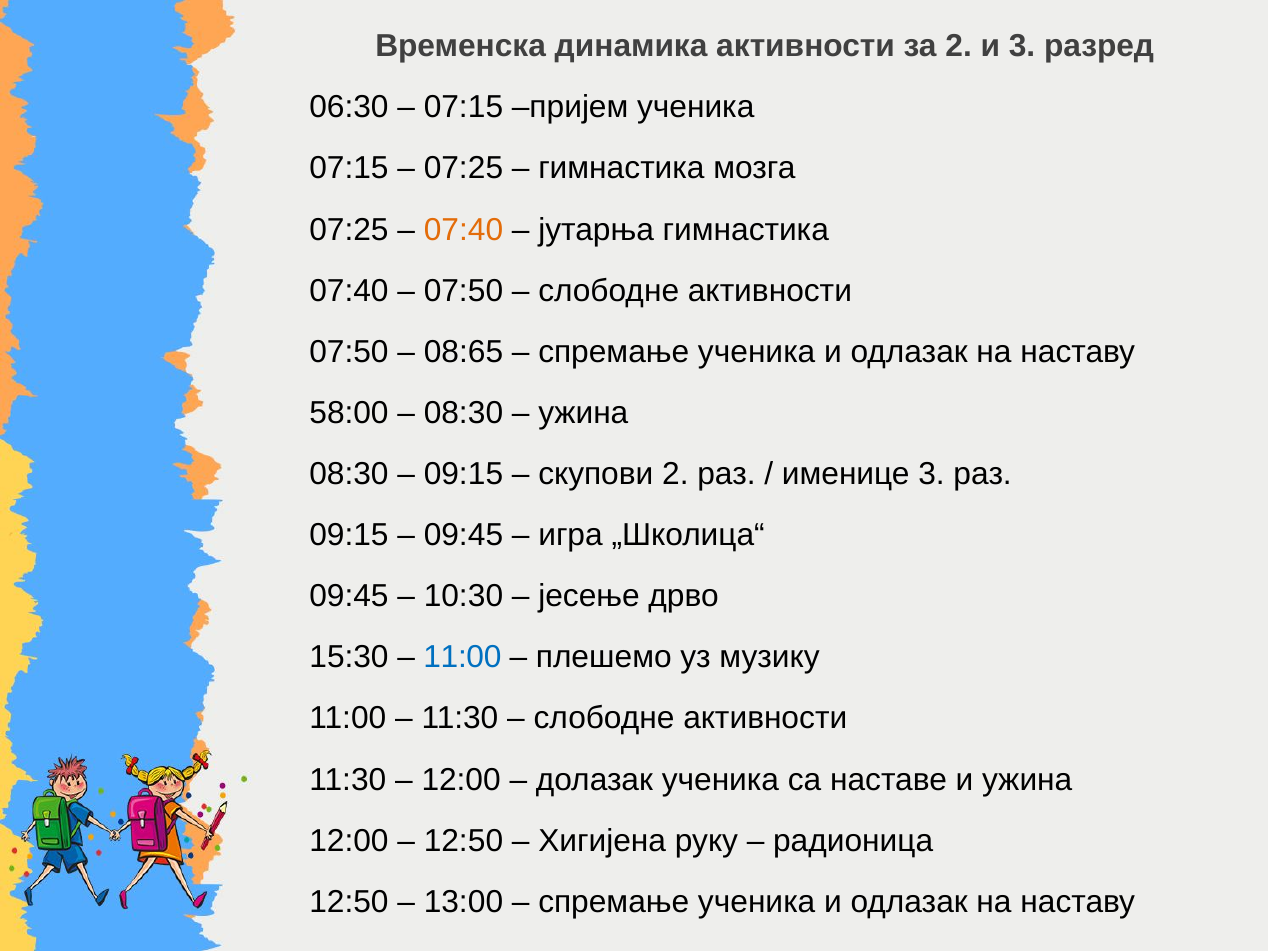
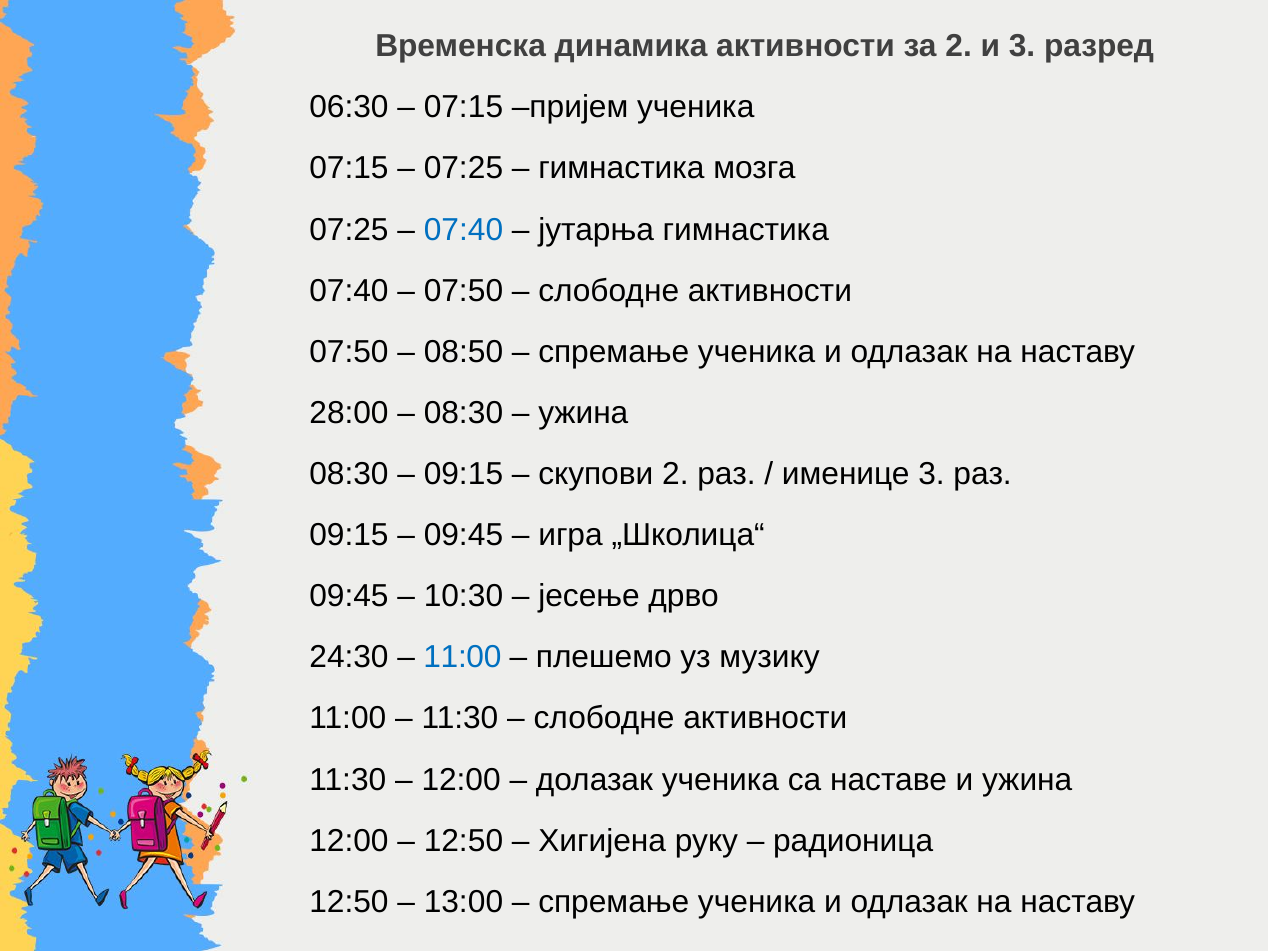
07:40 at (464, 230) colour: orange -> blue
08:65: 08:65 -> 08:50
58:00: 58:00 -> 28:00
15:30: 15:30 -> 24:30
